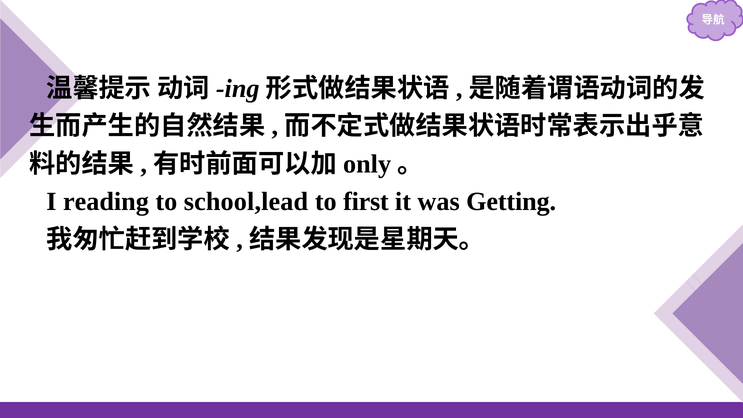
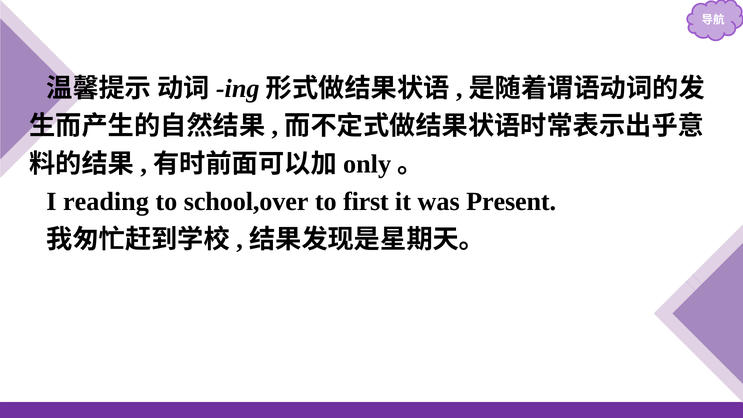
school,lead: school,lead -> school,over
Getting: Getting -> Present
